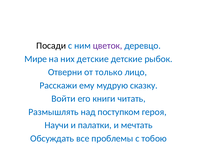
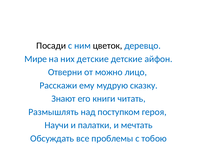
цветок colour: purple -> black
рыбок: рыбок -> айфон
только: только -> можно
Войти: Войти -> Знают
